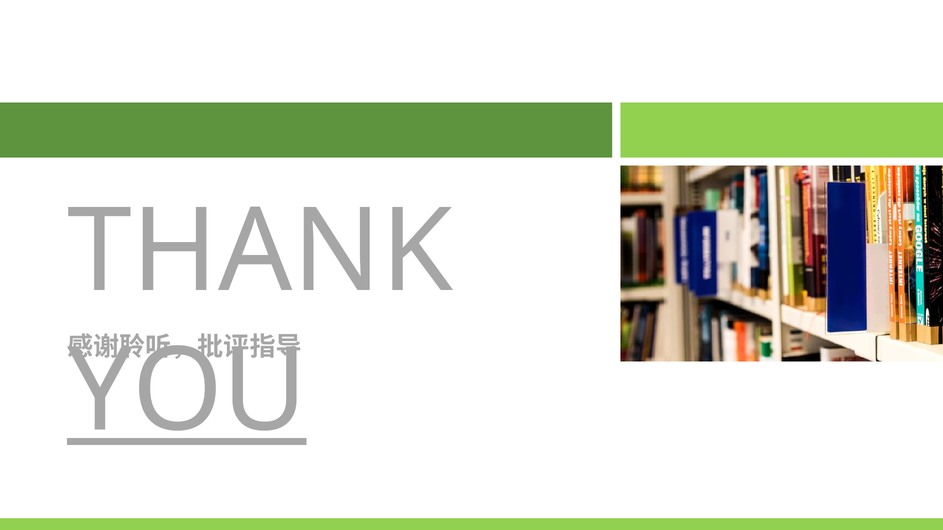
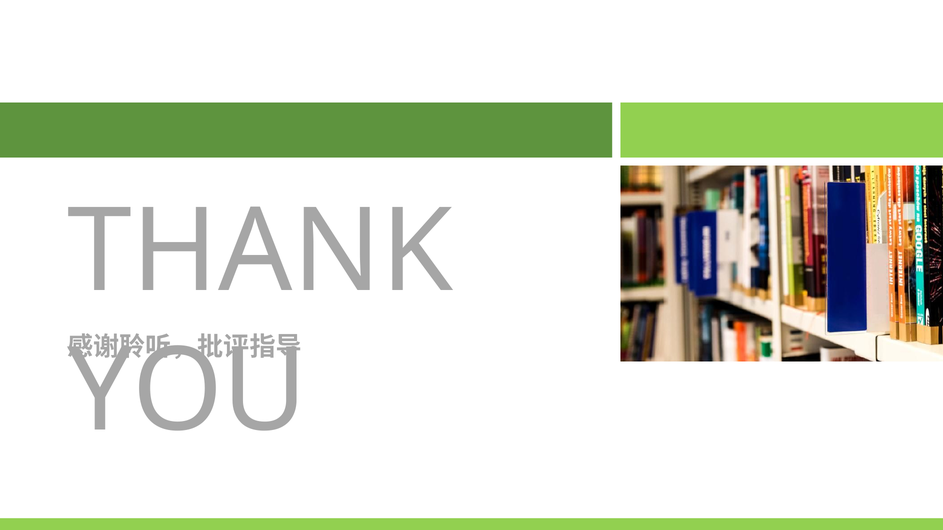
YOU underline: present -> none
